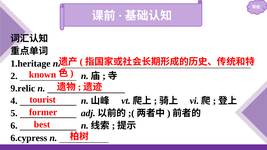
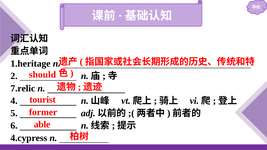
known: known -> should
9.relic: 9.relic -> 7.relic
best: best -> able
6.cypress: 6.cypress -> 4.cypress
